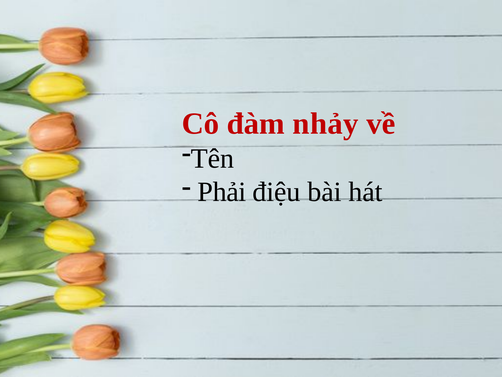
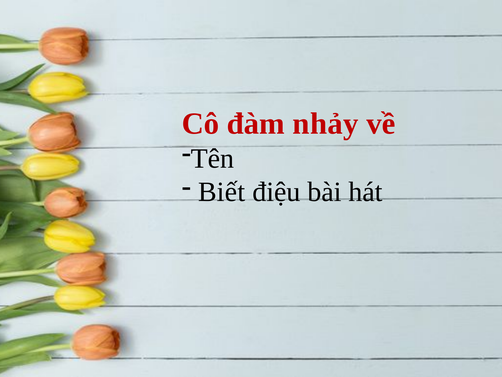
Phải: Phải -> Biết
